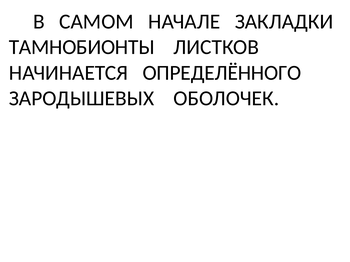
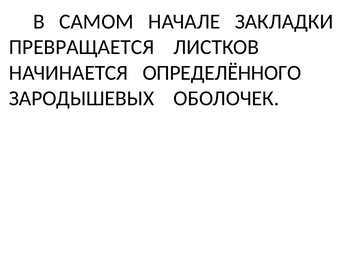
ТАМНОБИОНТЫ: ТАМНОБИОНТЫ -> ПРЕВРАЩАЕТСЯ
